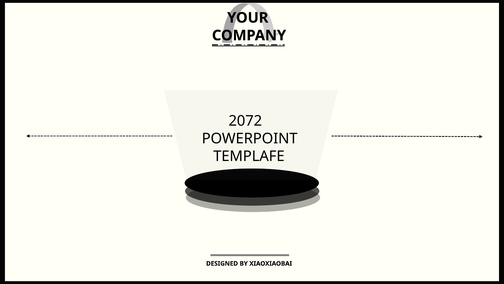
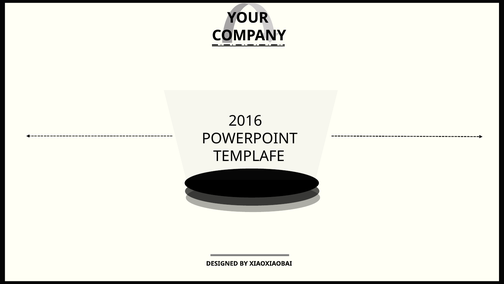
2072: 2072 -> 2016
